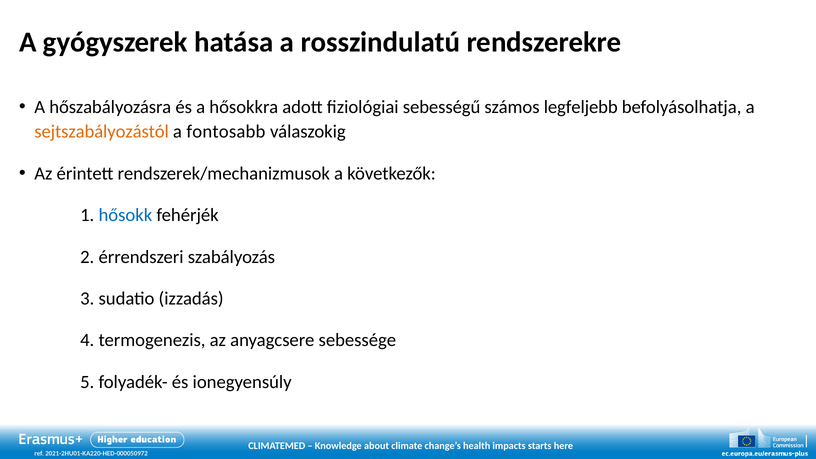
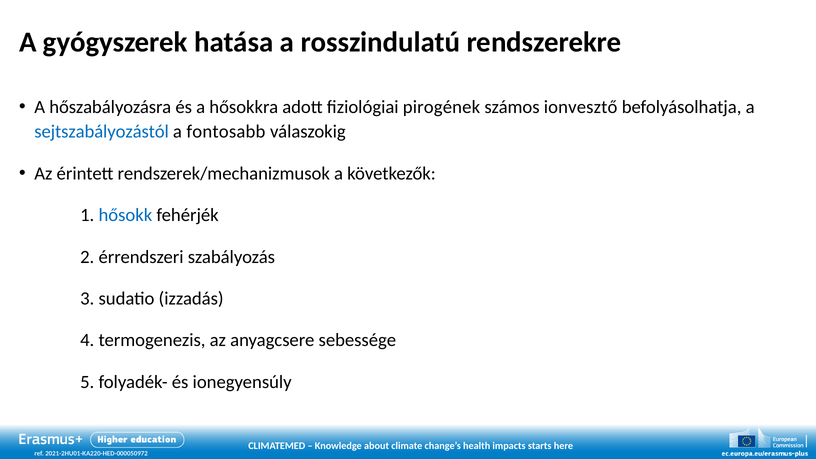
sebességű: sebességű -> pirogének
legfeljebb: legfeljebb -> ionvesztő
sejtszabályozástól colour: orange -> blue
